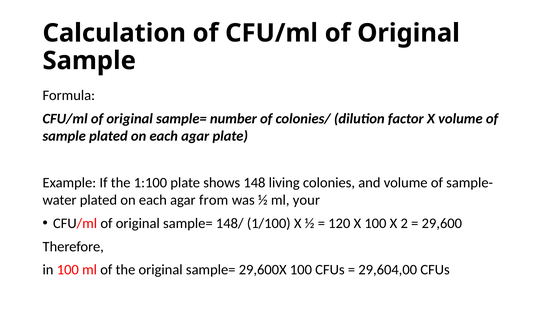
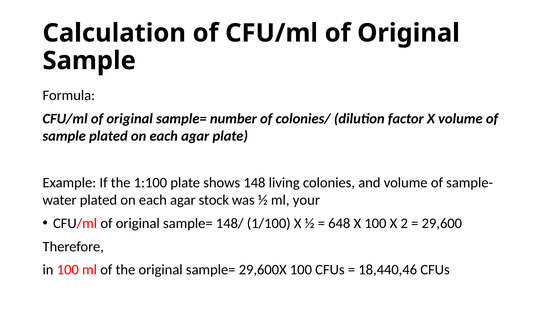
from: from -> stock
120: 120 -> 648
29,604,00: 29,604,00 -> 18,440,46
